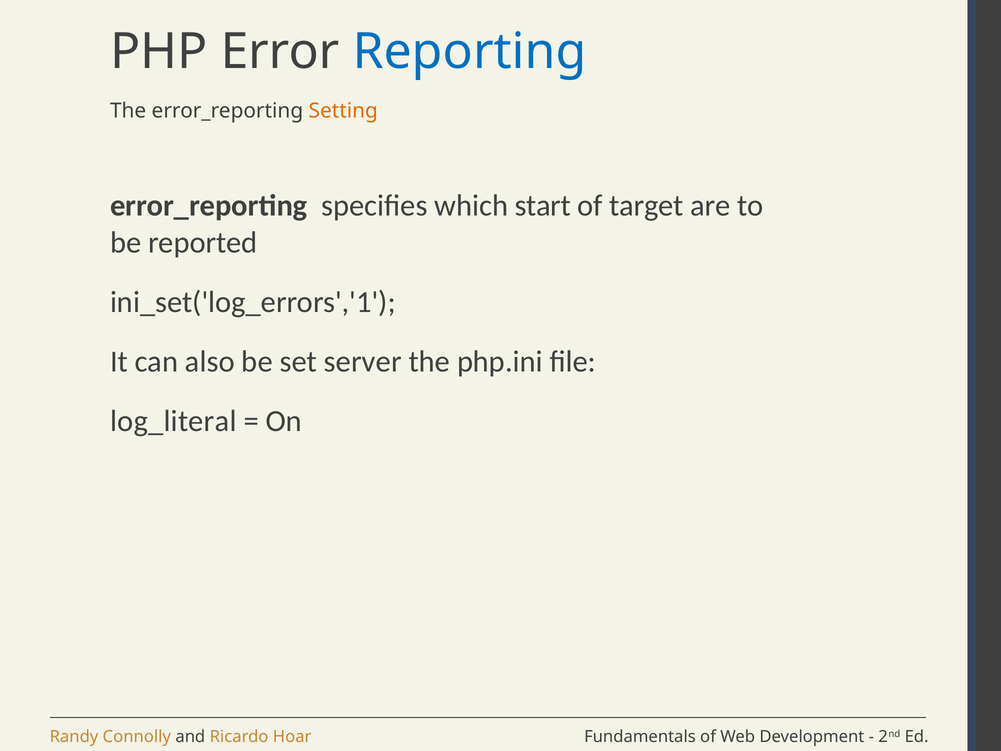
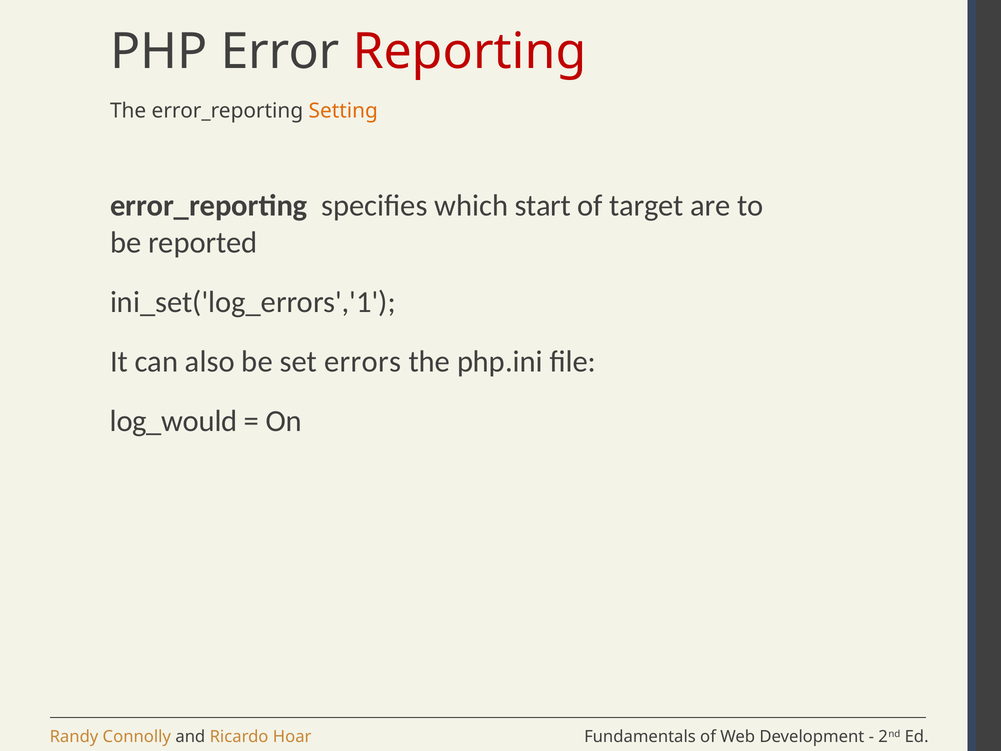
Reporting colour: blue -> red
server: server -> errors
log_literal: log_literal -> log_would
